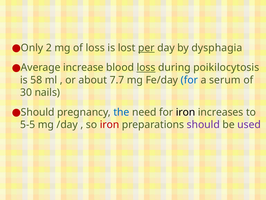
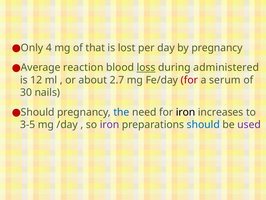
2: 2 -> 4
of loss: loss -> that
per underline: present -> none
by dysphagia: dysphagia -> pregnancy
increase: increase -> reaction
poikilocytosis: poikilocytosis -> administered
58: 58 -> 12
7.7: 7.7 -> 2.7
for at (189, 80) colour: blue -> red
5-5: 5-5 -> 3-5
iron at (110, 124) colour: red -> purple
should at (203, 124) colour: purple -> blue
